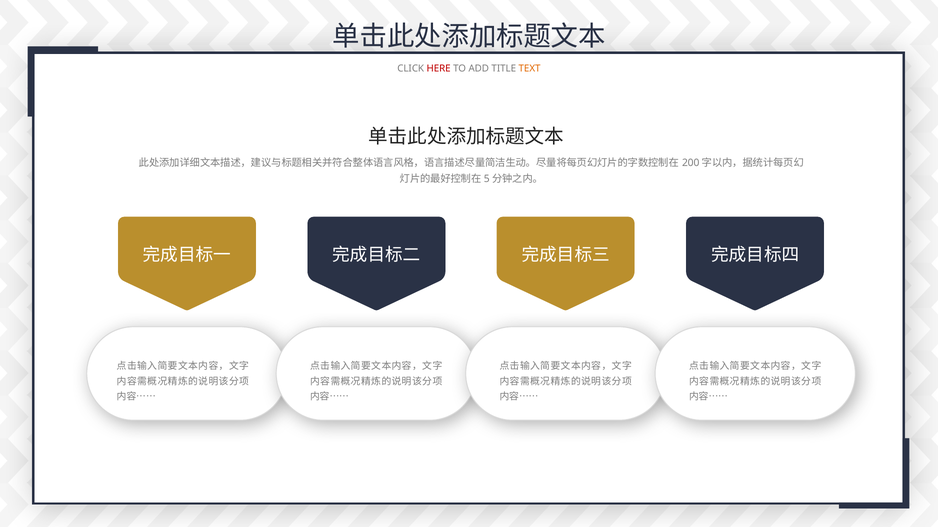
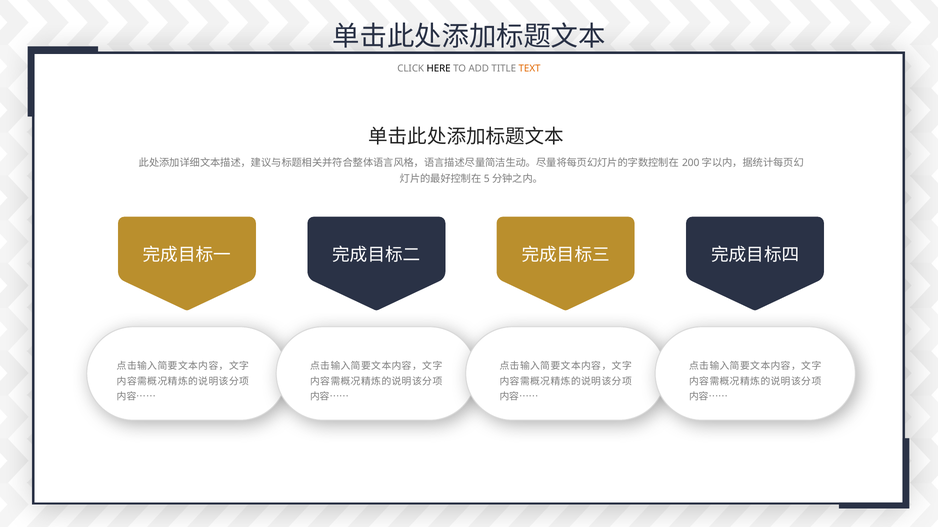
HERE colour: red -> black
